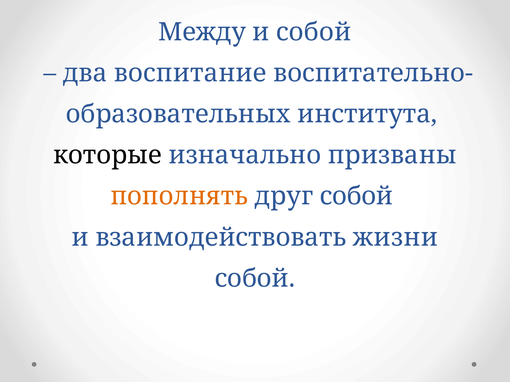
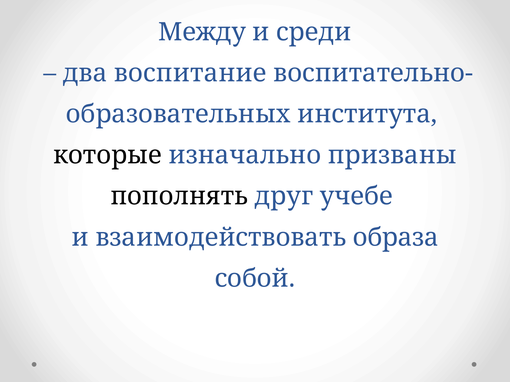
и собой: собой -> среди
пополнять colour: orange -> black
друг собой: собой -> учебе
жизни: жизни -> образа
